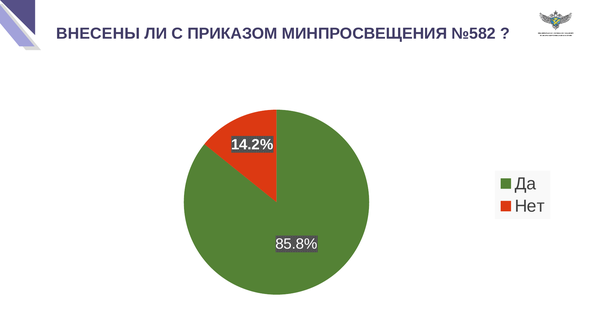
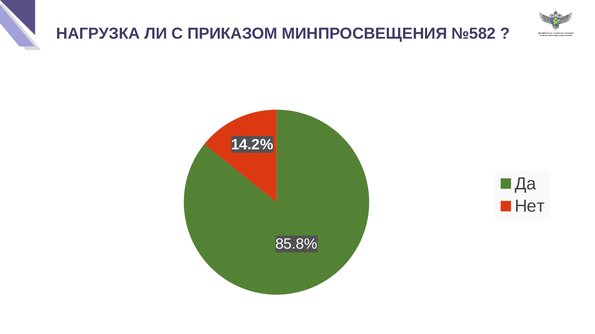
ВНЕСЕНЫ: ВНЕСЕНЫ -> НАГРУЗКА
